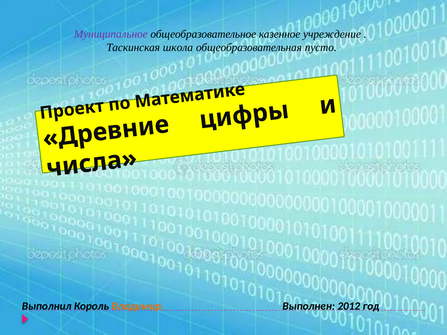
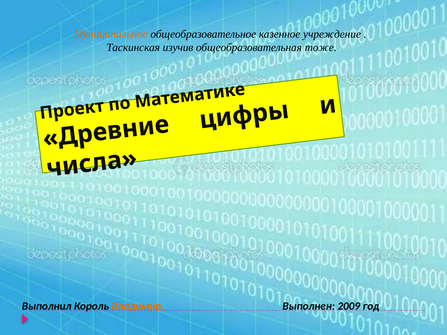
Муниципальное colour: purple -> orange
школа: школа -> изучив
пусто: пусто -> тоже
2012: 2012 -> 2009
